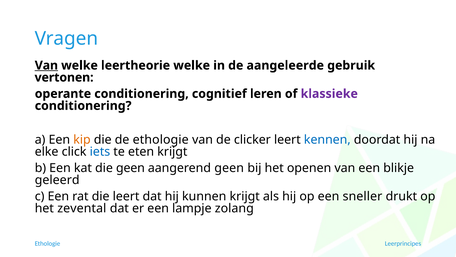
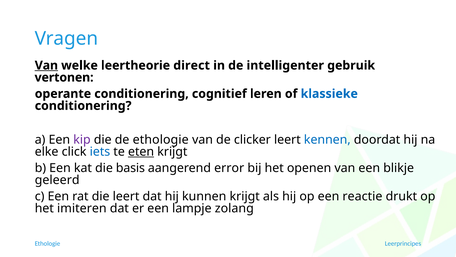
leertheorie welke: welke -> direct
aangeleerde: aangeleerde -> intelligenter
klassieke colour: purple -> blue
kip colour: orange -> purple
eten underline: none -> present
die geen: geen -> basis
aangerend geen: geen -> error
sneller: sneller -> reactie
zevental: zevental -> imiteren
